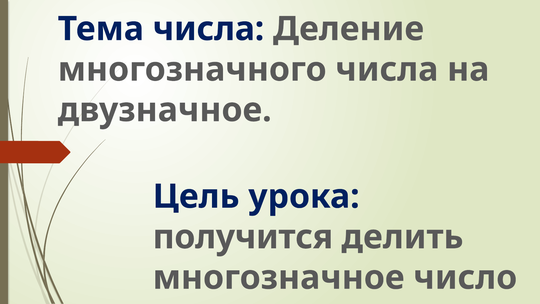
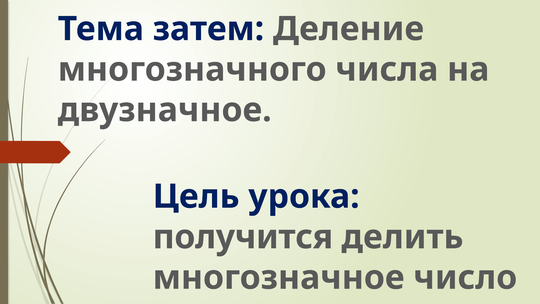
Тема числа: числа -> затем
